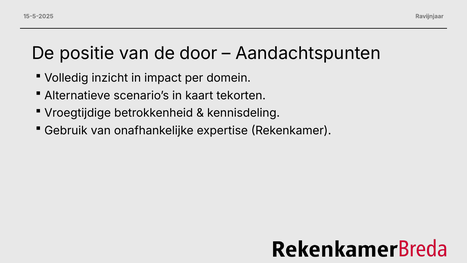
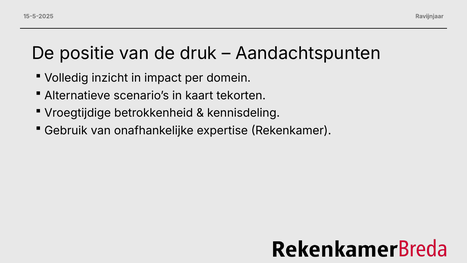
door: door -> druk
